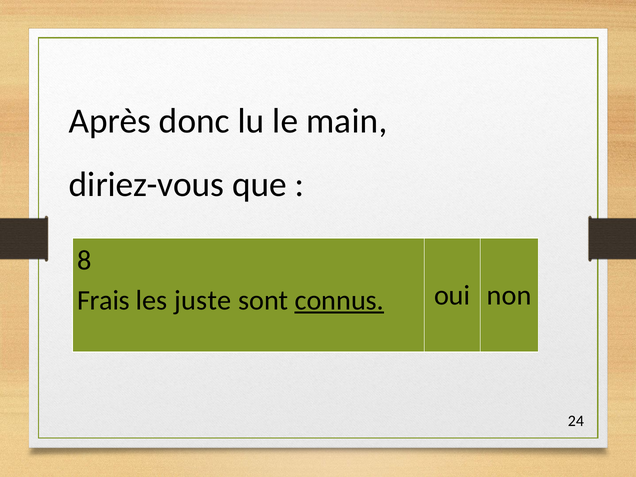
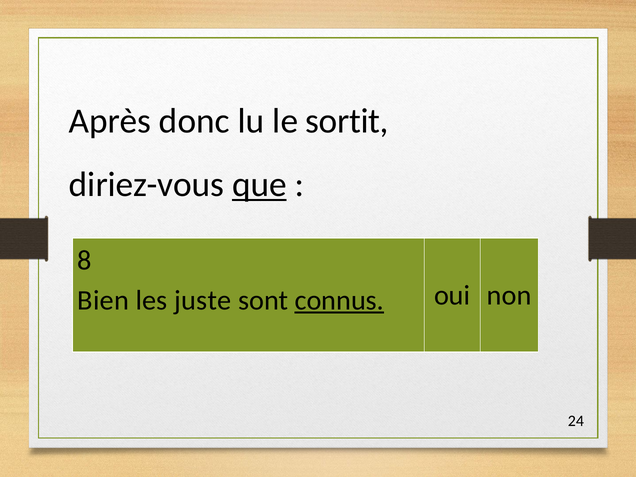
main: main -> sortit
que underline: none -> present
Frais: Frais -> Bien
